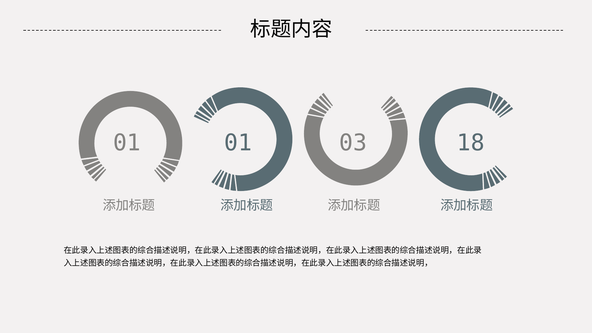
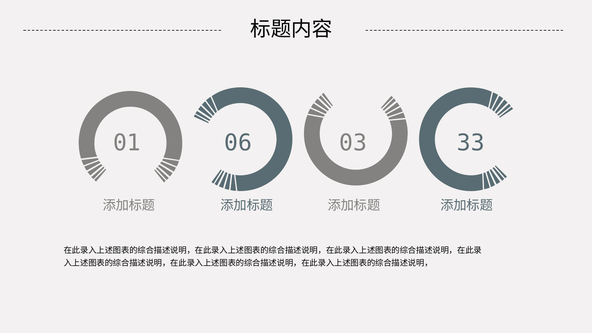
01 01: 01 -> 06
18: 18 -> 33
